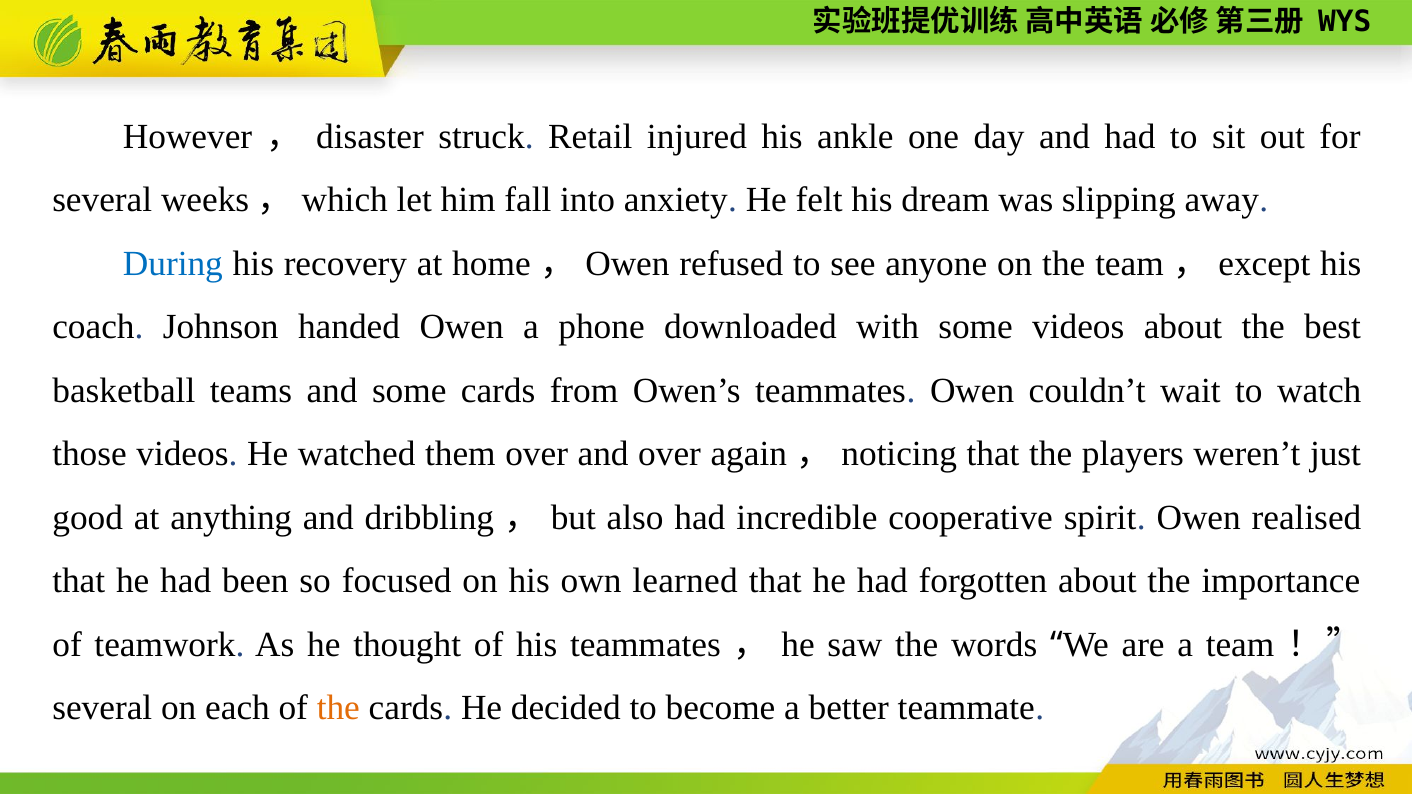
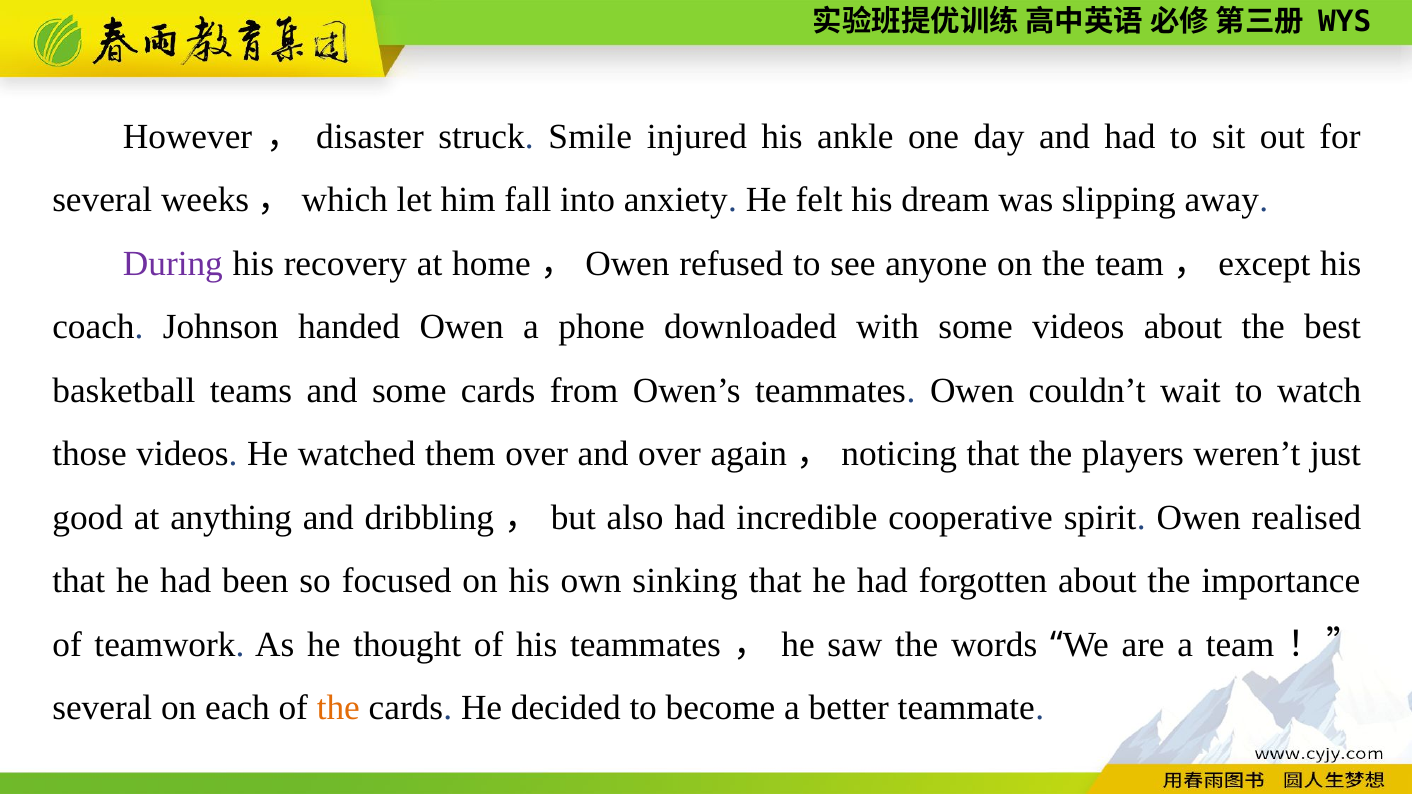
Retail: Retail -> Smile
During colour: blue -> purple
learned: learned -> sinking
